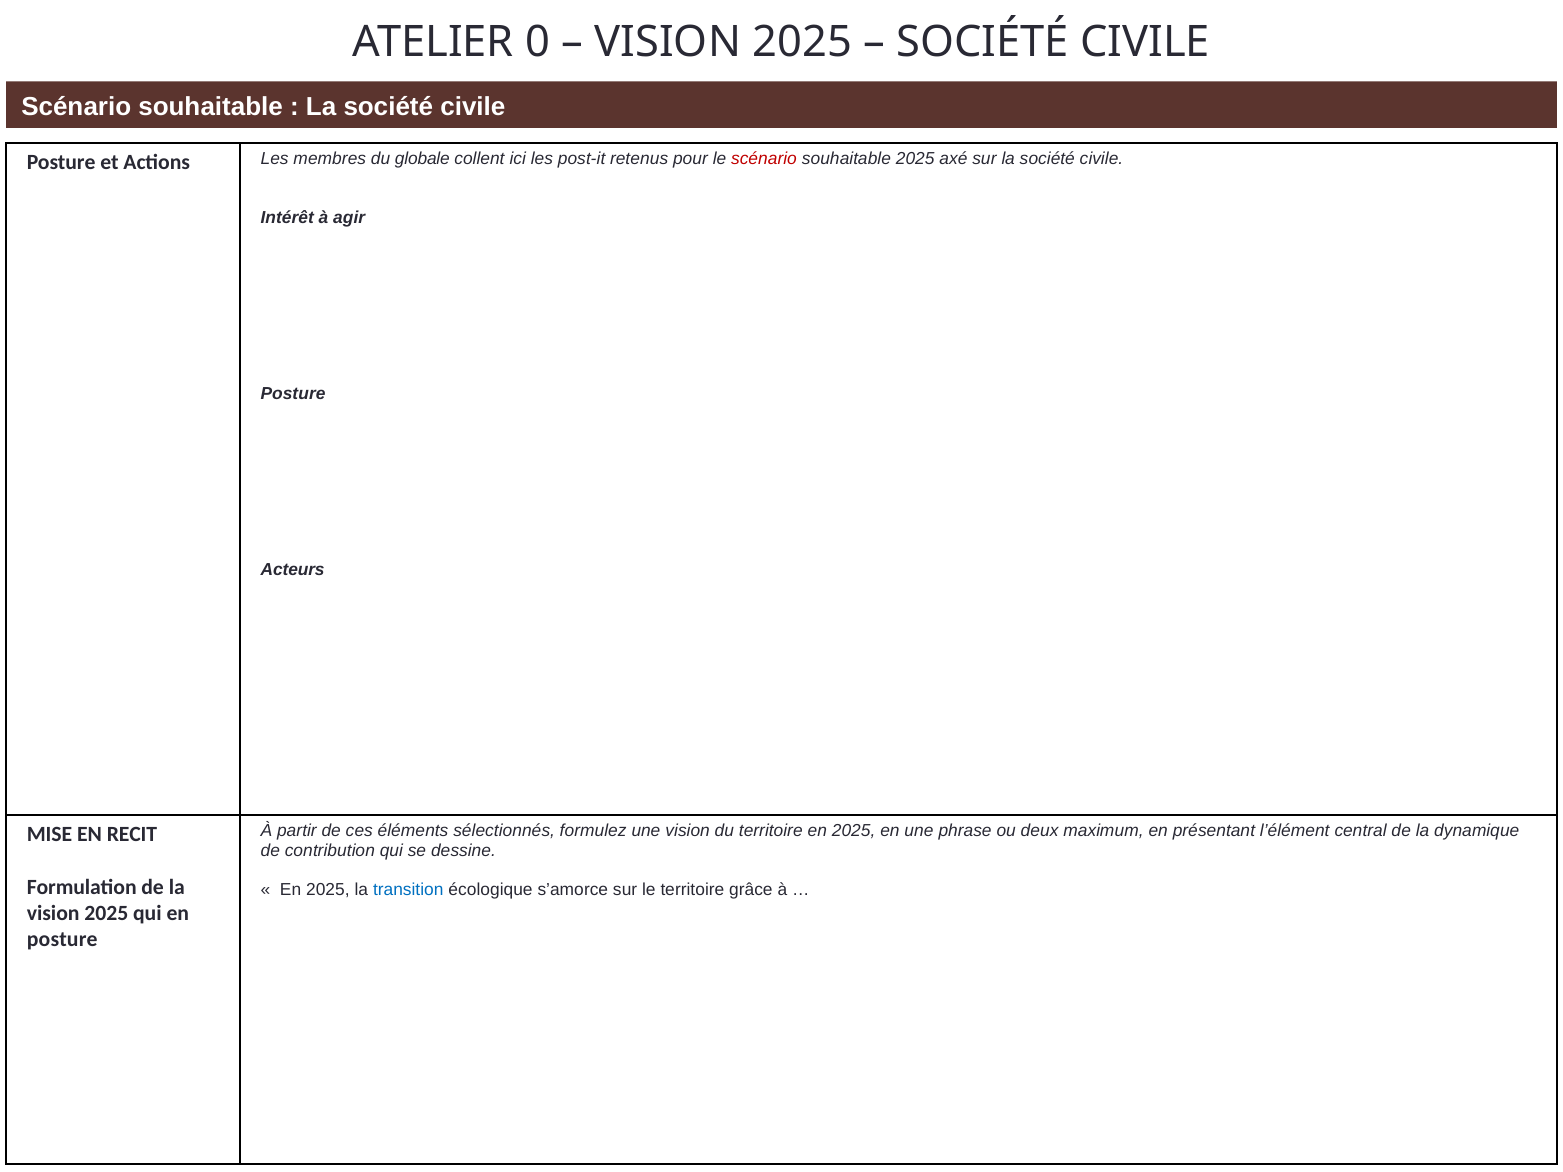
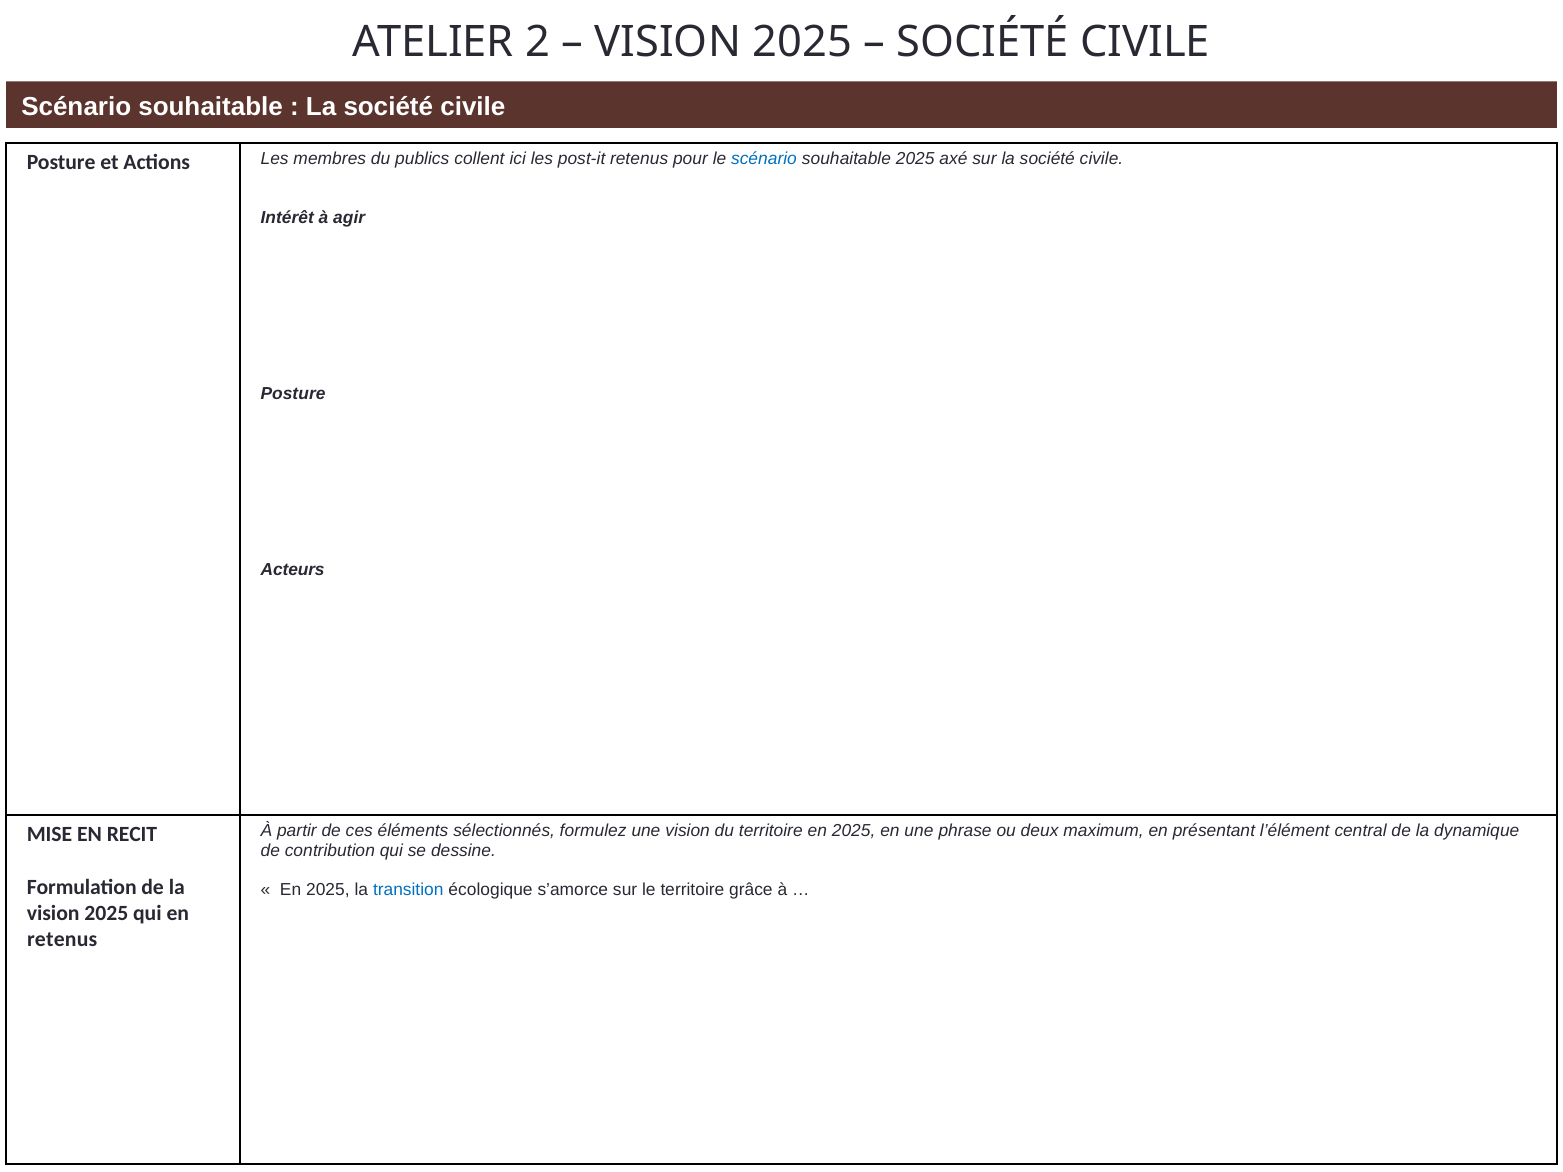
0: 0 -> 2
globale: globale -> publics
scénario at (764, 159) colour: red -> blue
posture at (62, 940): posture -> retenus
